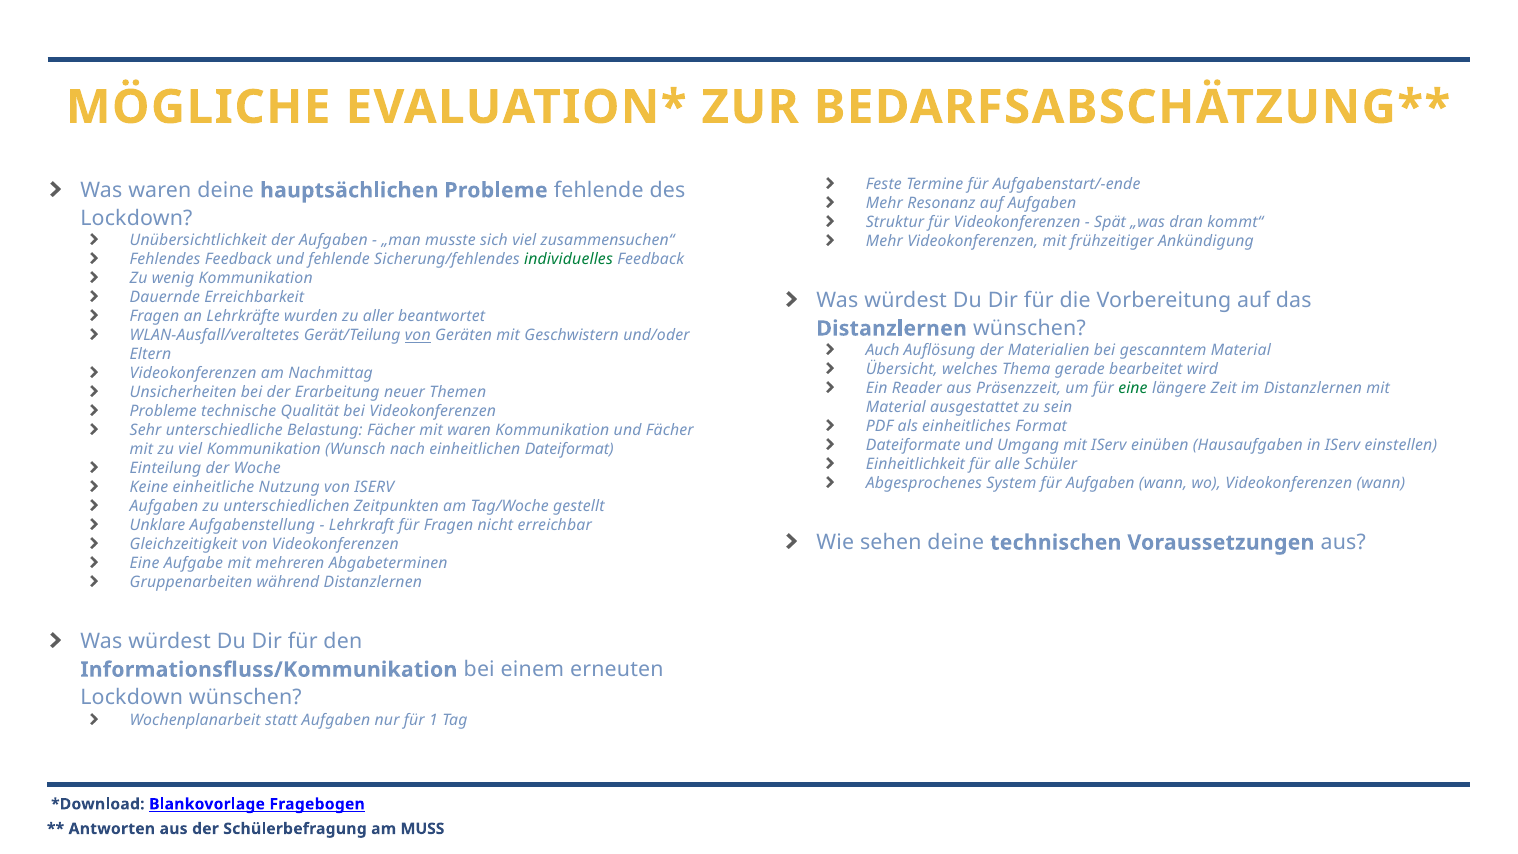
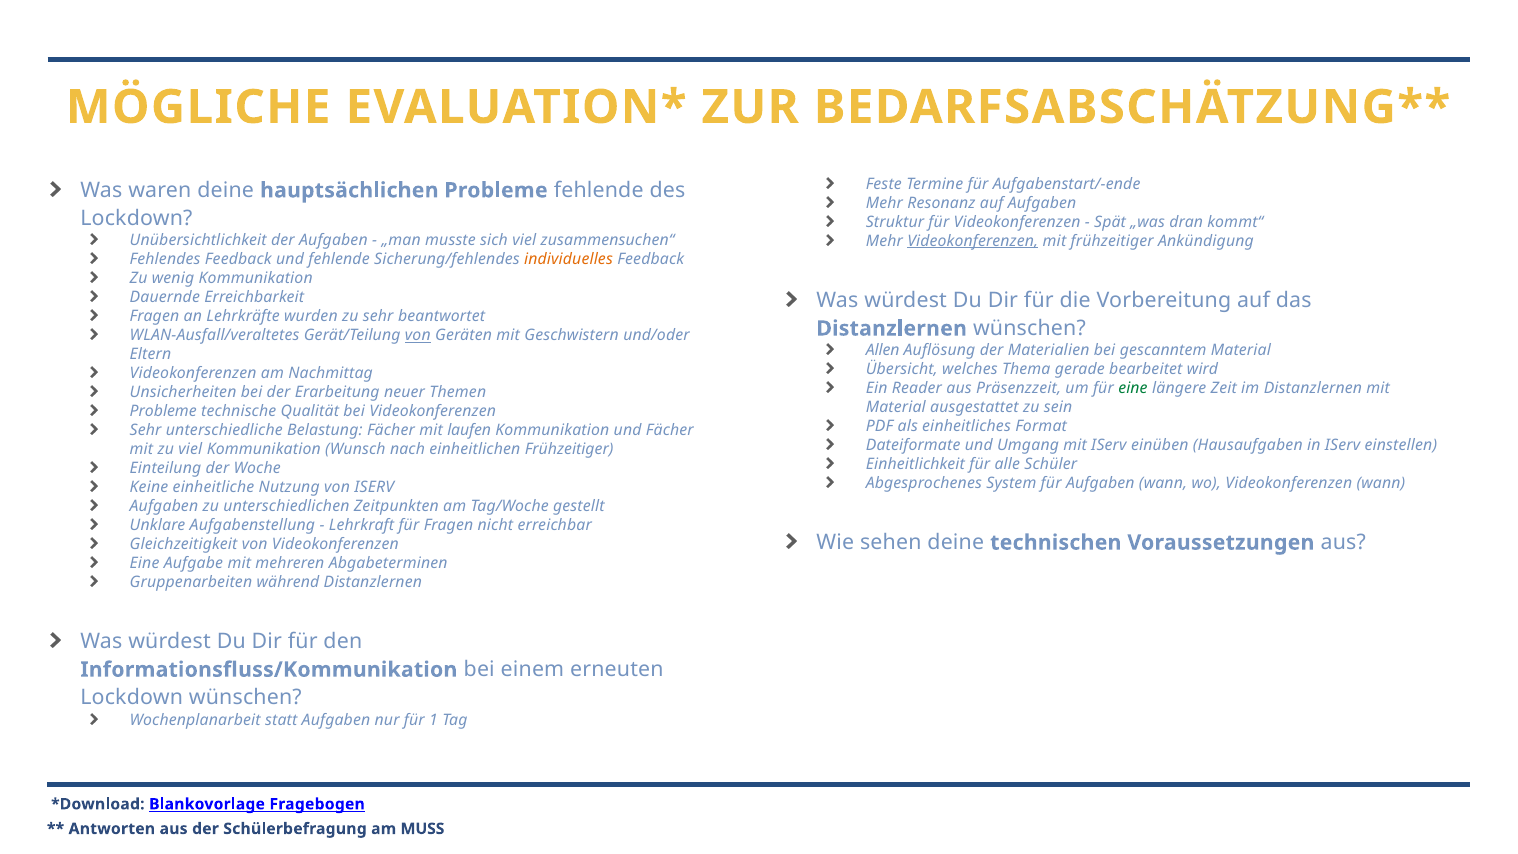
Videokonferenzen at (973, 241) underline: none -> present
individuelles colour: green -> orange
zu aller: aller -> sehr
Auch: Auch -> Allen
mit waren: waren -> laufen
einheitlichen Dateiformat: Dateiformat -> Frühzeitiger
